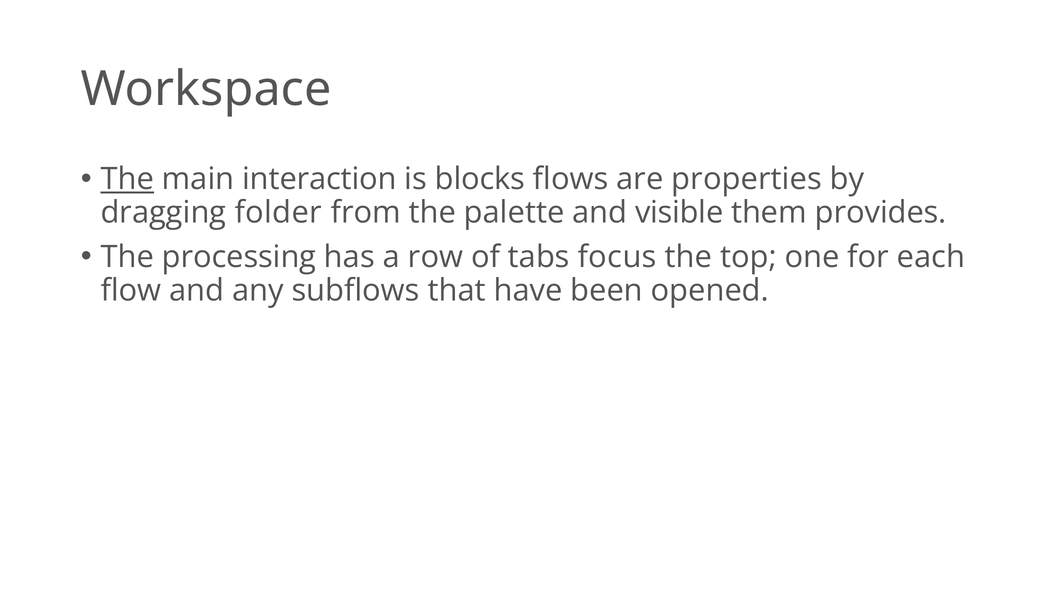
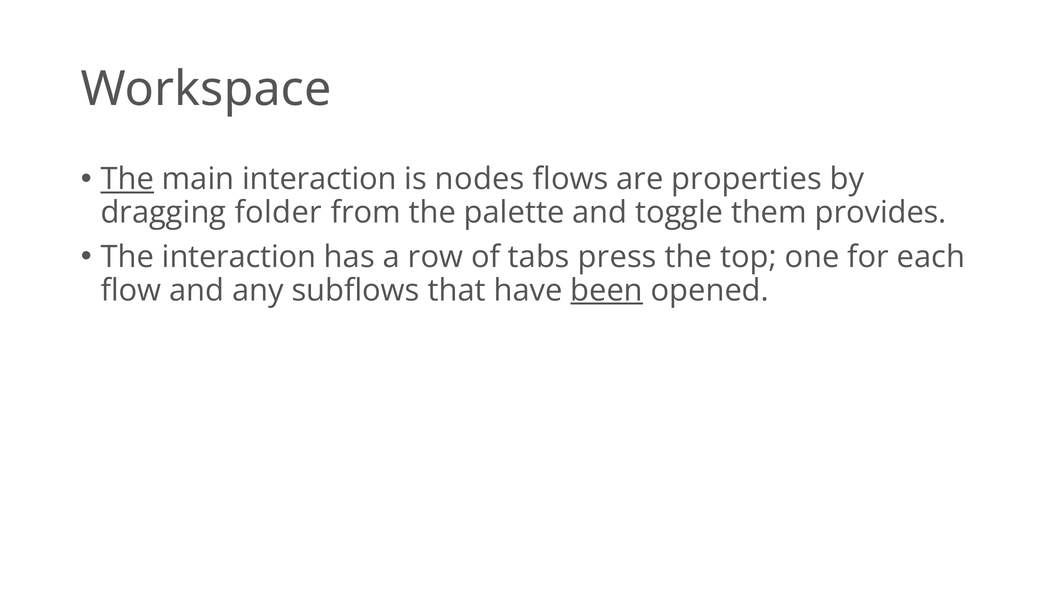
blocks: blocks -> nodes
visible: visible -> toggle
The processing: processing -> interaction
focus: focus -> press
been underline: none -> present
